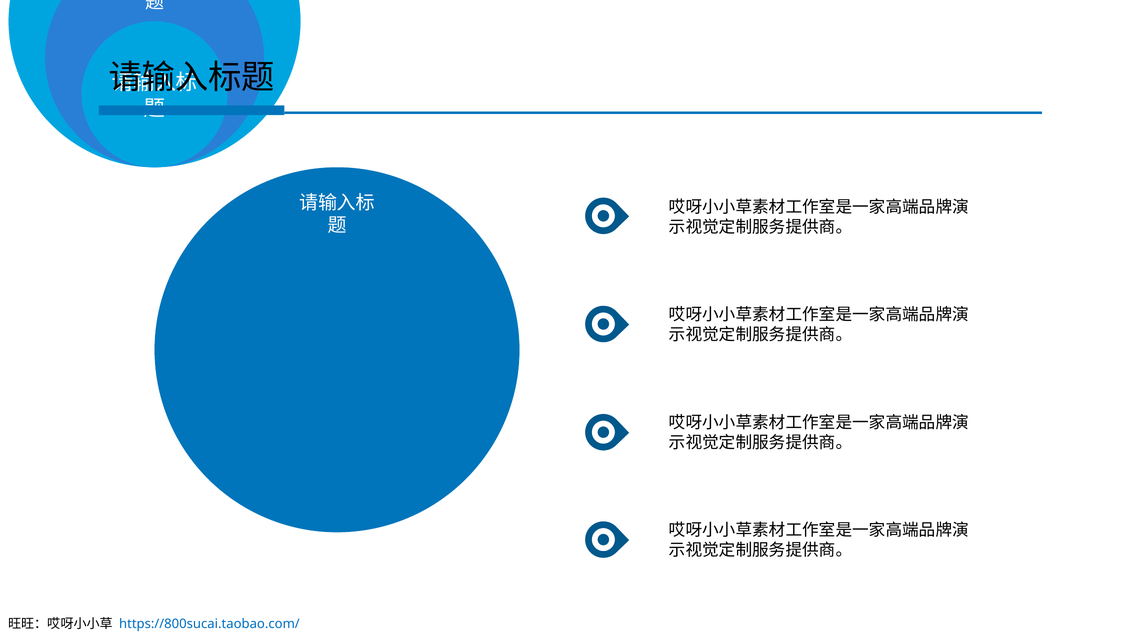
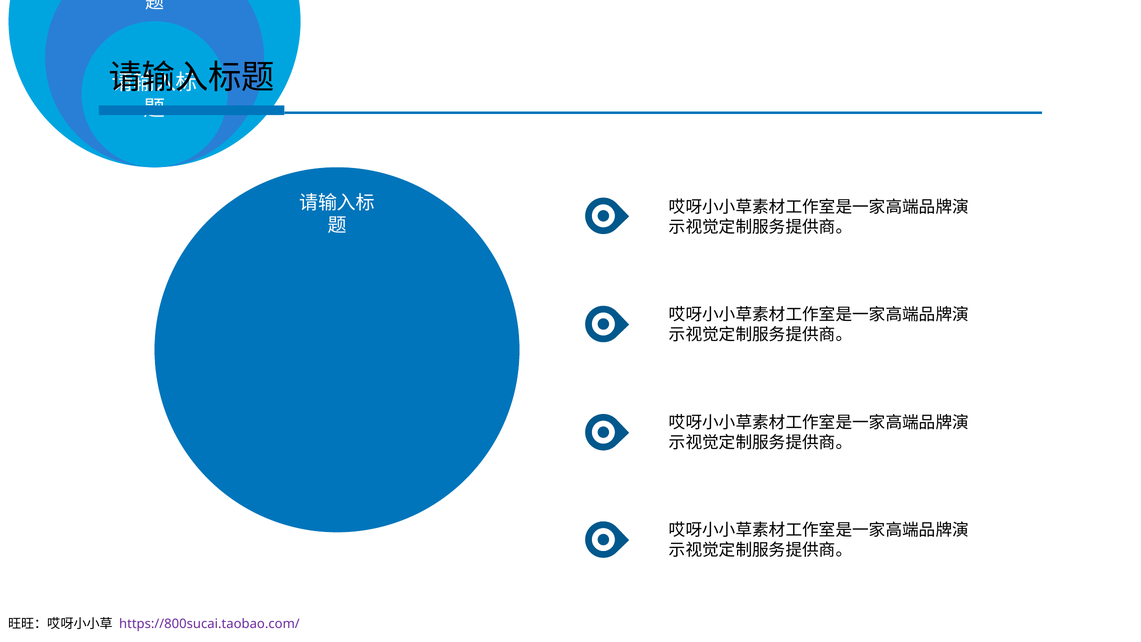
https://800sucai.taobao.com/ colour: blue -> purple
